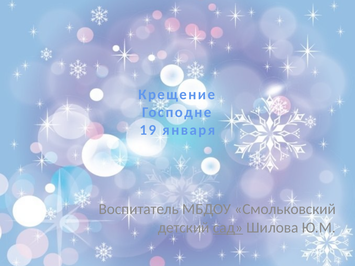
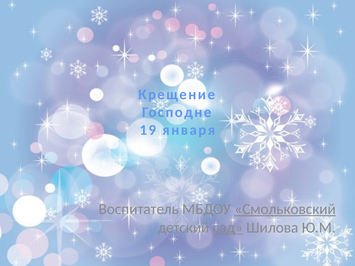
Смольковский underline: none -> present
